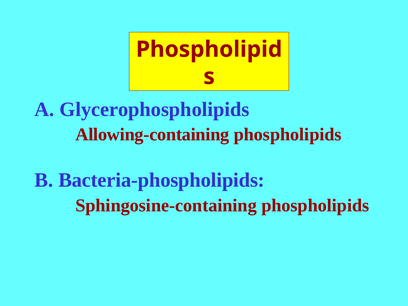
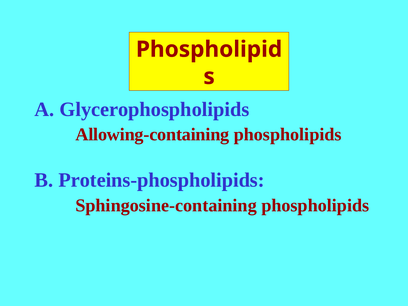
Bacteria-phospholipids: Bacteria-phospholipids -> Proteins-phospholipids
